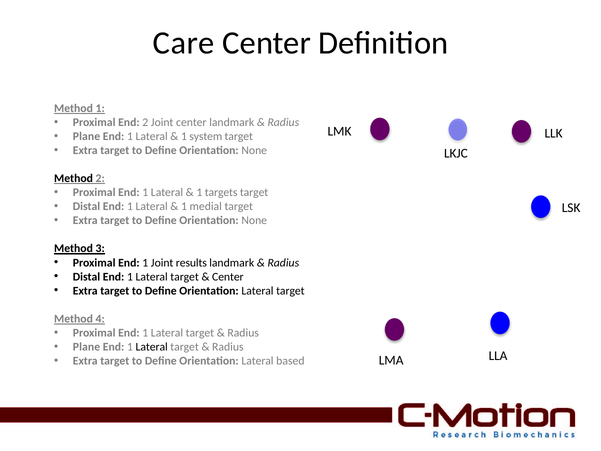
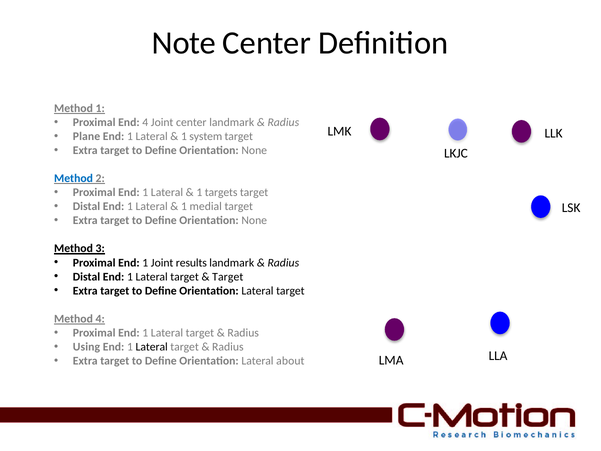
Care: Care -> Note
End 2: 2 -> 4
Method at (73, 178) colour: black -> blue
Center at (228, 277): Center -> Target
Plane at (86, 347): Plane -> Using
based: based -> about
